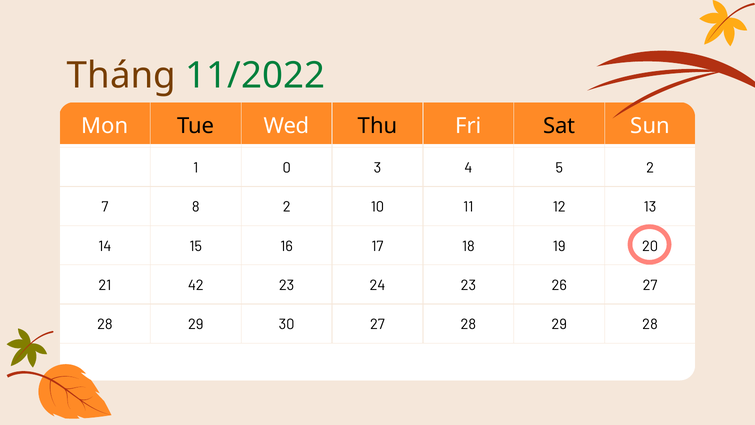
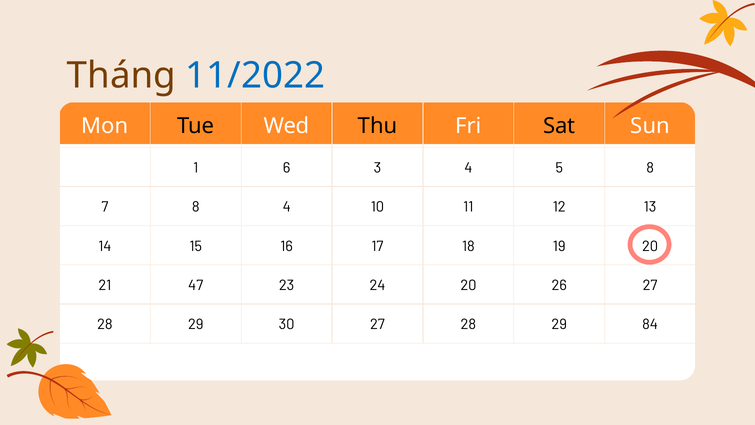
11/2022 colour: green -> blue
0: 0 -> 6
5 2: 2 -> 8
8 2: 2 -> 4
42: 42 -> 47
24 23: 23 -> 20
29 28: 28 -> 84
